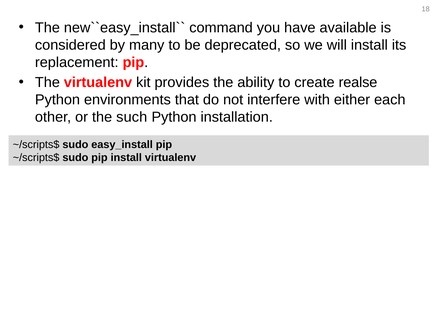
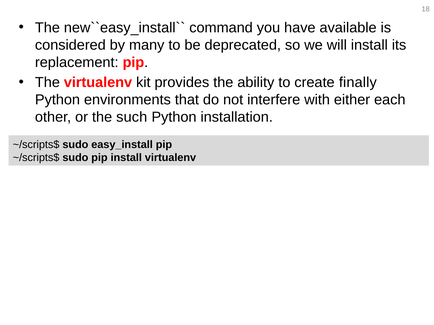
realse: realse -> finally
